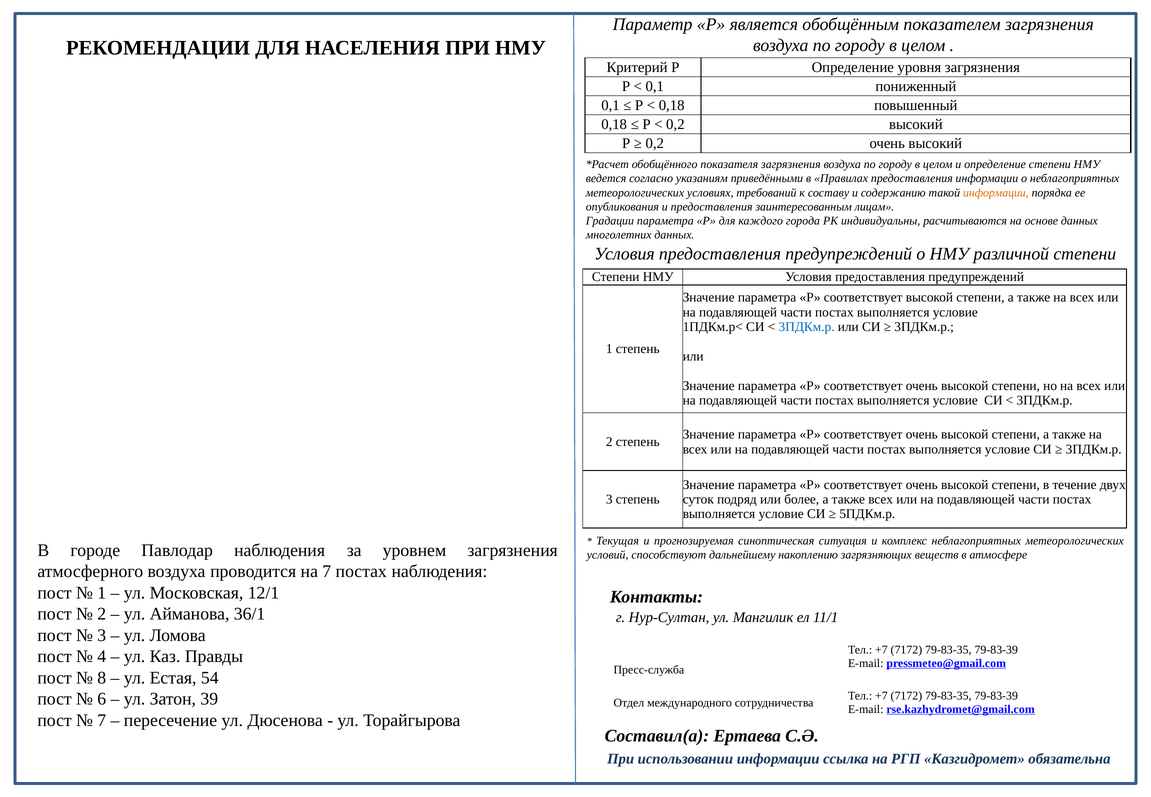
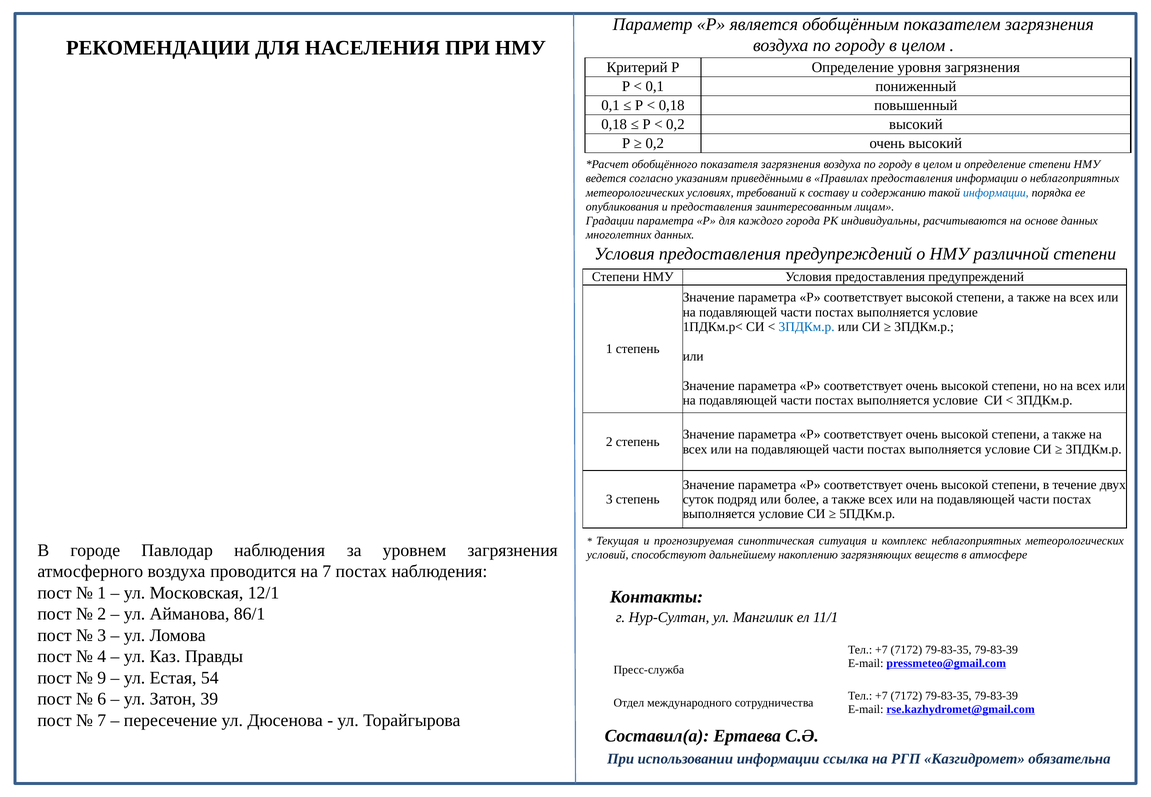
информации at (996, 193) colour: orange -> blue
36/1: 36/1 -> 86/1
8: 8 -> 9
